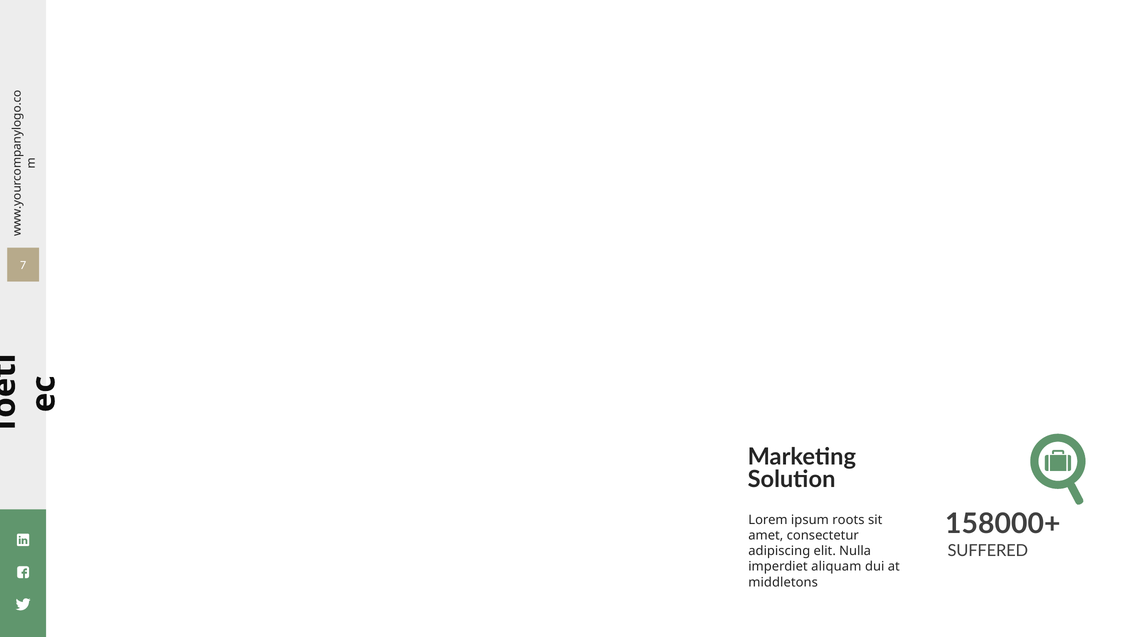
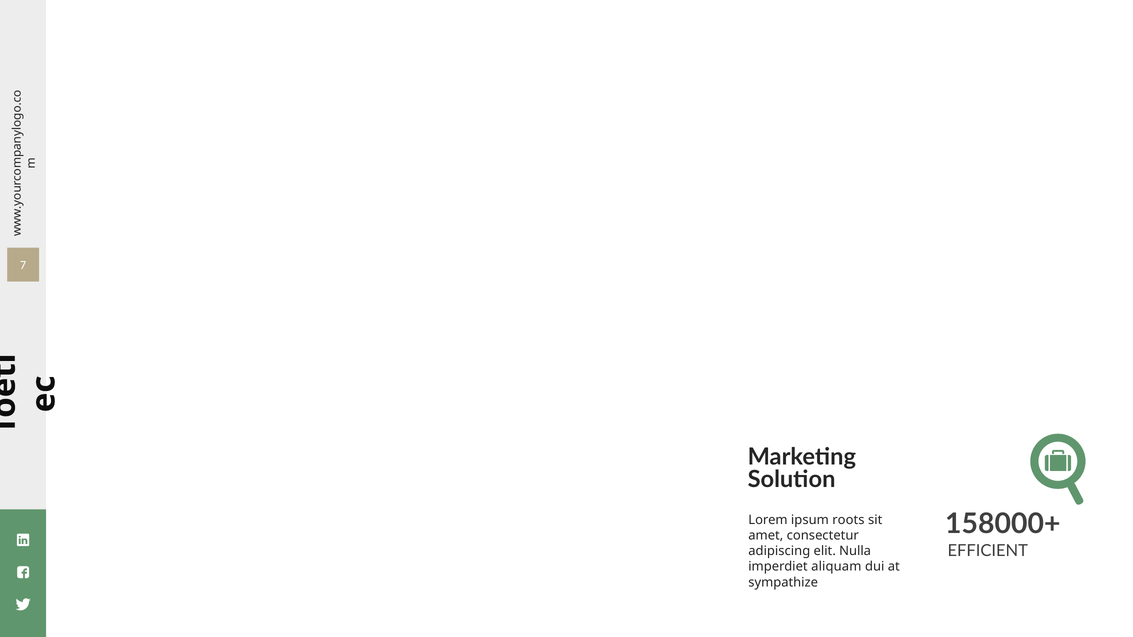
SUFFERED: SUFFERED -> EFFICIENT
middletons: middletons -> sympathize
